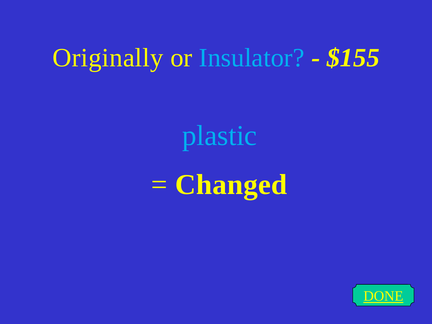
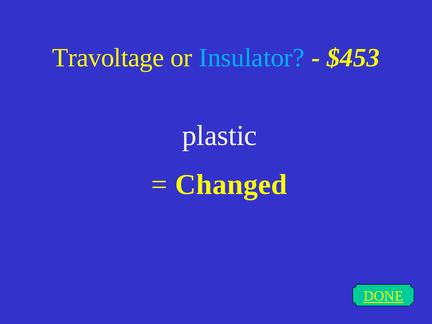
Originally: Originally -> Travoltage
$155: $155 -> $453
plastic colour: light blue -> white
